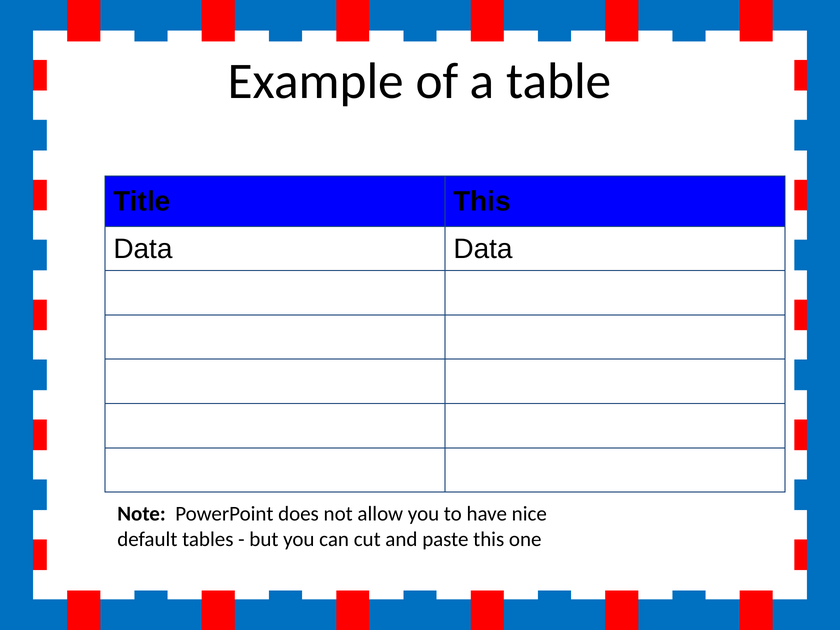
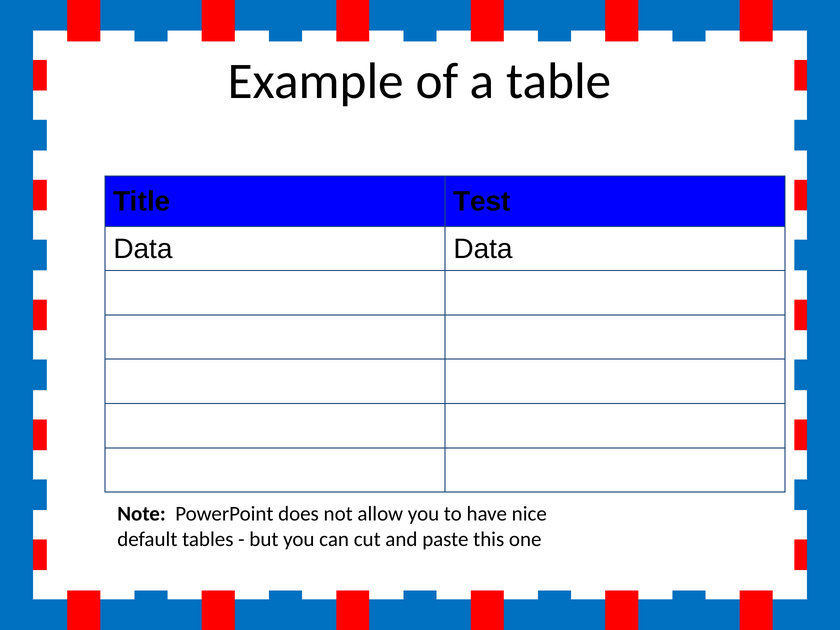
Title This: This -> Test
